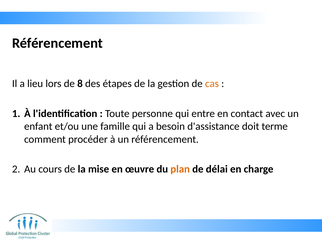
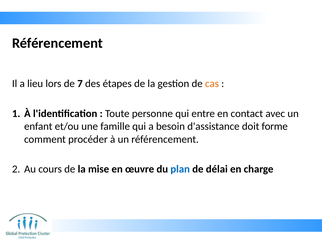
8: 8 -> 7
terme: terme -> forme
plan colour: orange -> blue
